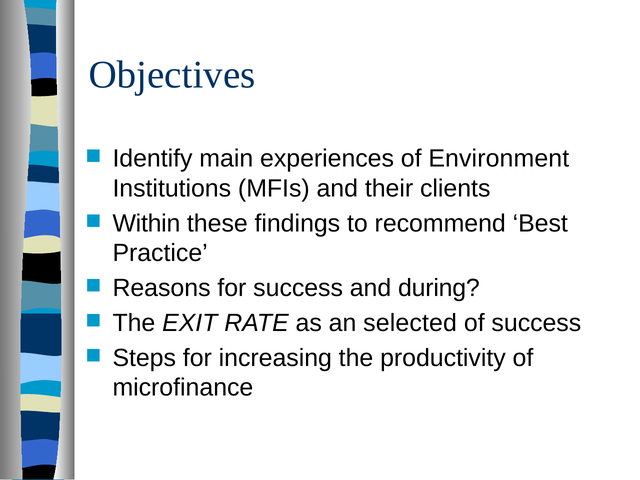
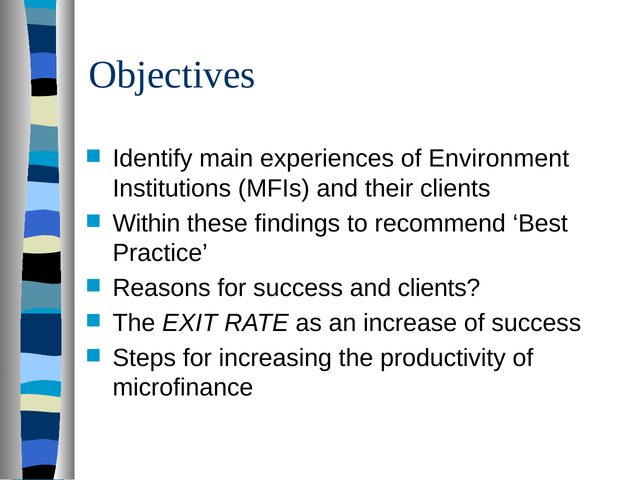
and during: during -> clients
selected: selected -> increase
